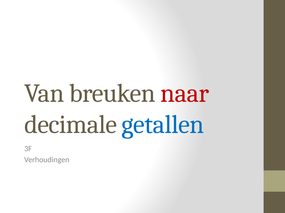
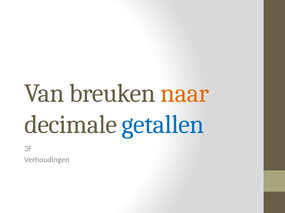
naar colour: red -> orange
